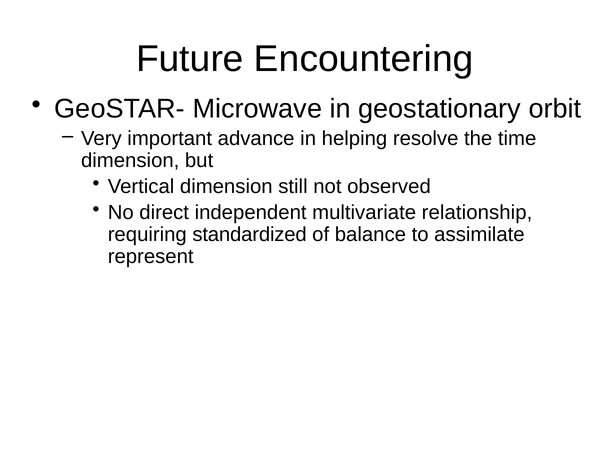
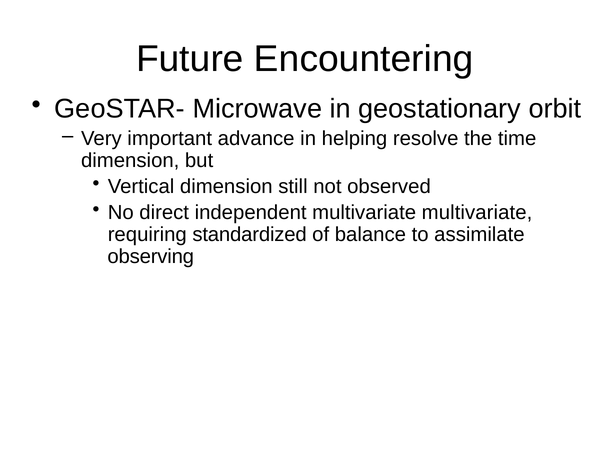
multivariate relationship: relationship -> multivariate
represent: represent -> observing
